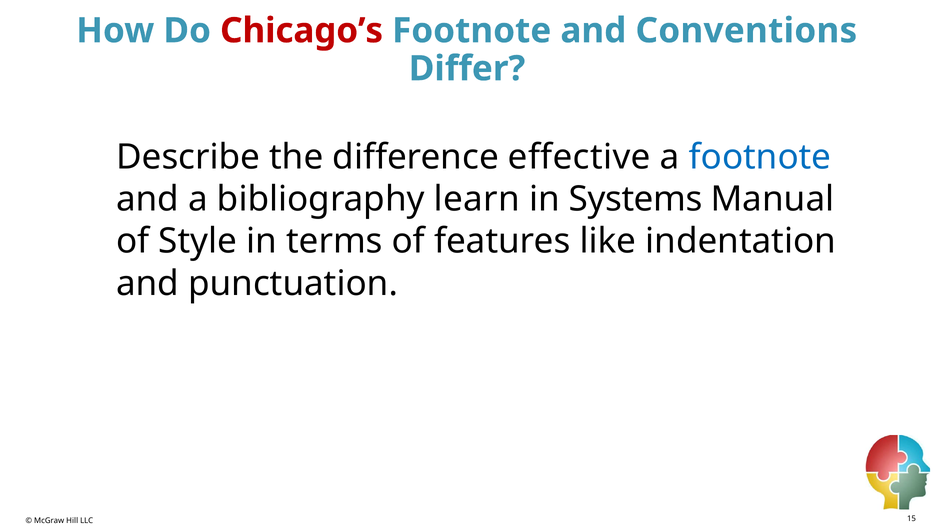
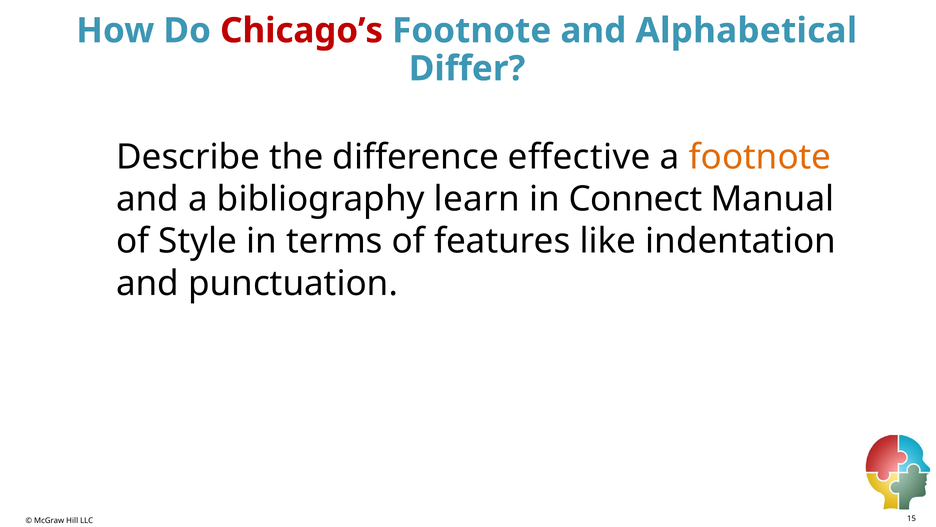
Conventions: Conventions -> Alphabetical
footnote at (760, 157) colour: blue -> orange
Systems: Systems -> Connect
